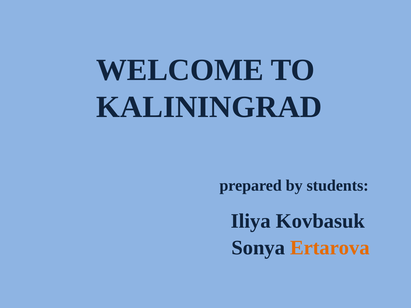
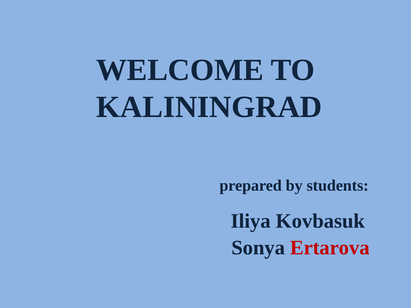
Ertarova colour: orange -> red
